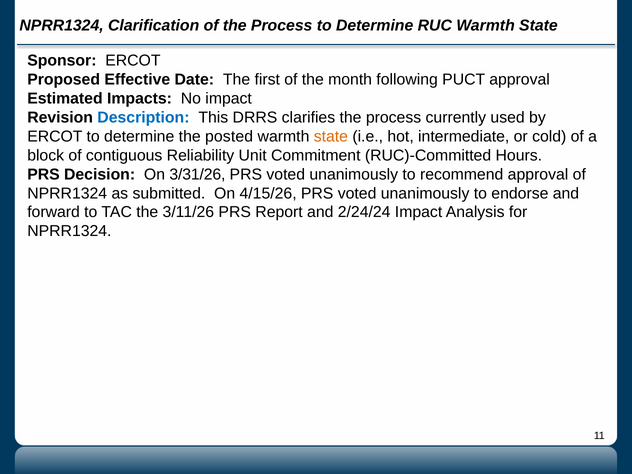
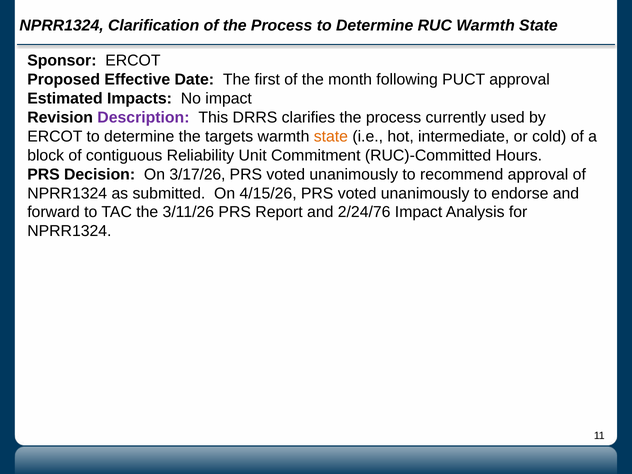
Description colour: blue -> purple
posted: posted -> targets
3/31/26: 3/31/26 -> 3/17/26
2/24/24: 2/24/24 -> 2/24/76
